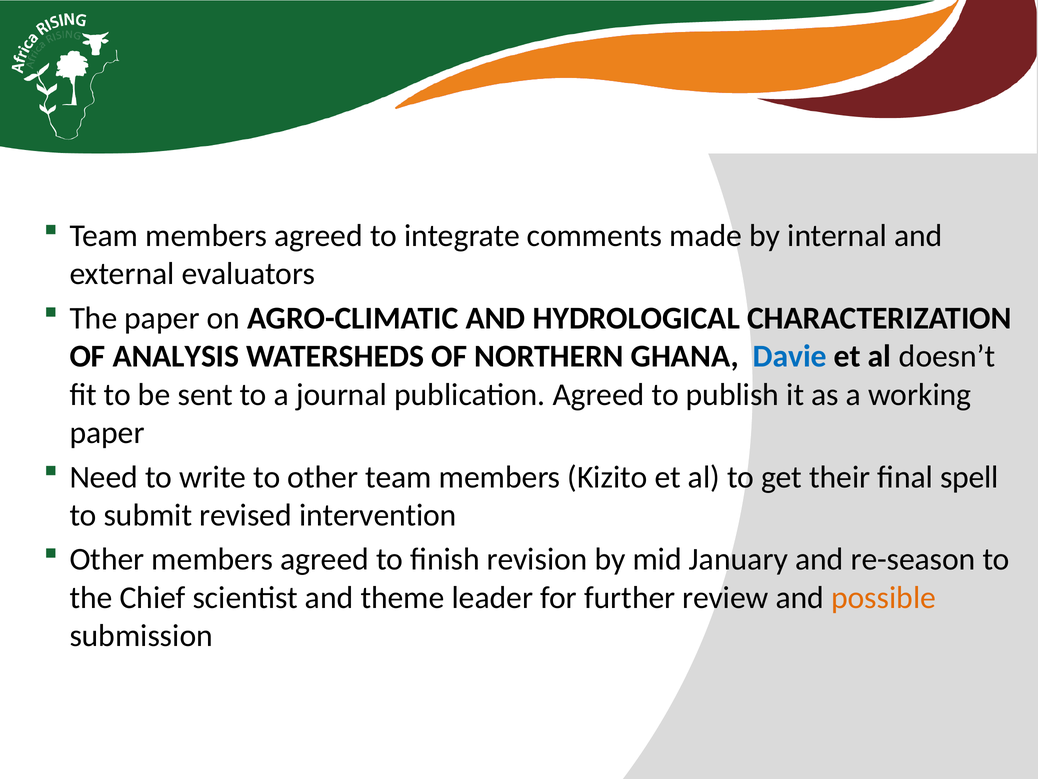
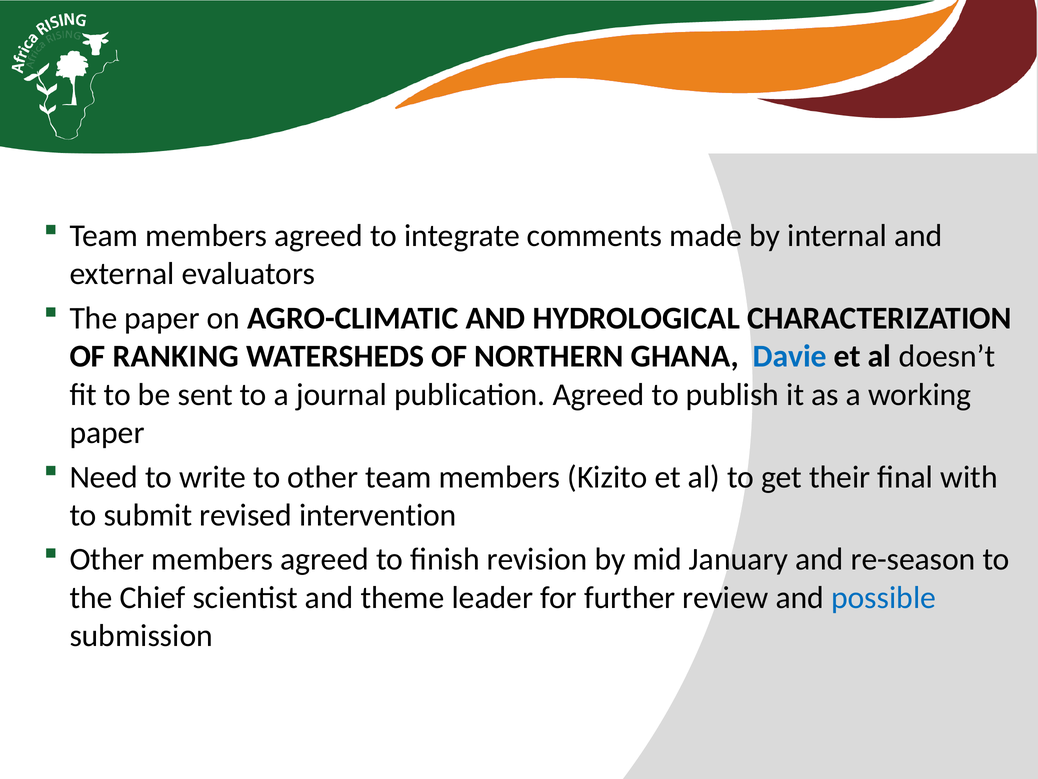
ANALYSIS: ANALYSIS -> RANKING
spell: spell -> with
possible colour: orange -> blue
